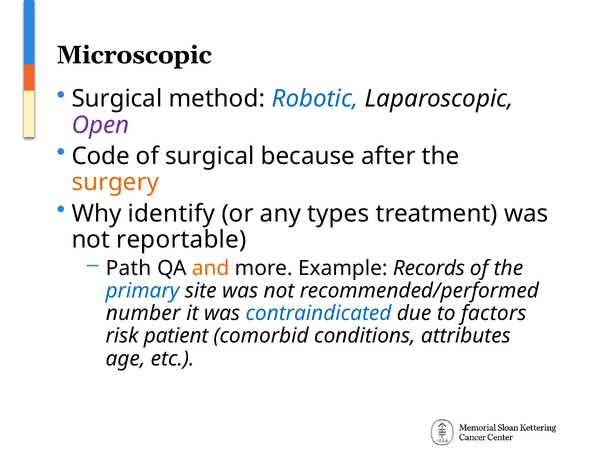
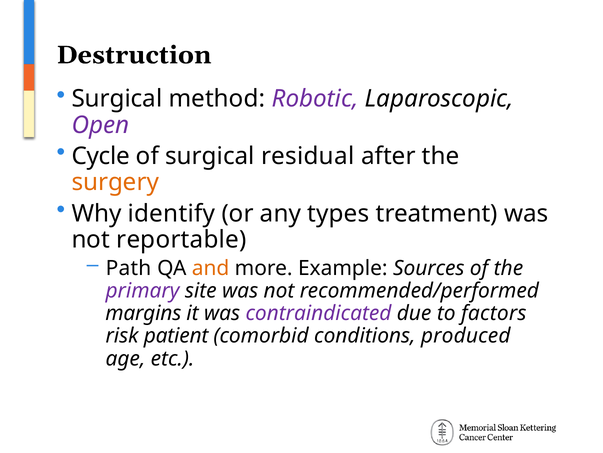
Microscopic: Microscopic -> Destruction
Robotic colour: blue -> purple
Code: Code -> Cycle
because: because -> residual
Records: Records -> Sources
primary colour: blue -> purple
number: number -> margins
contraindicated colour: blue -> purple
attributes: attributes -> produced
